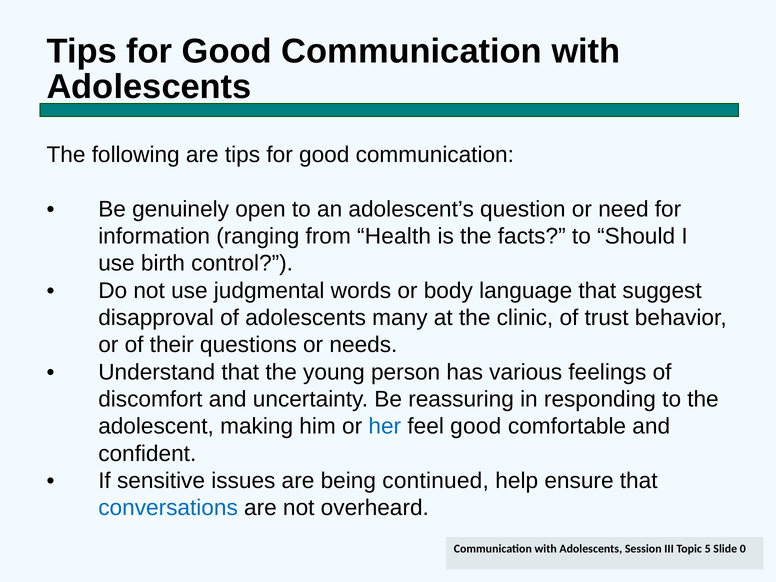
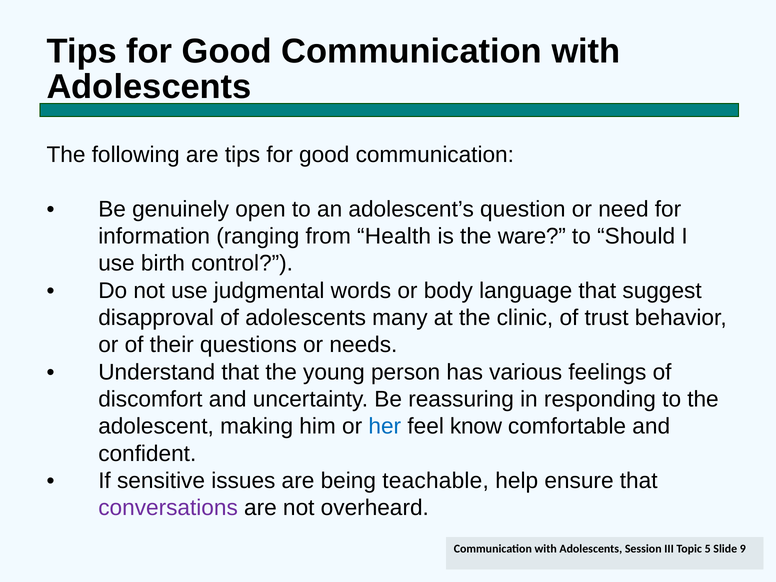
facts: facts -> ware
feel good: good -> know
continued: continued -> teachable
conversations colour: blue -> purple
0: 0 -> 9
